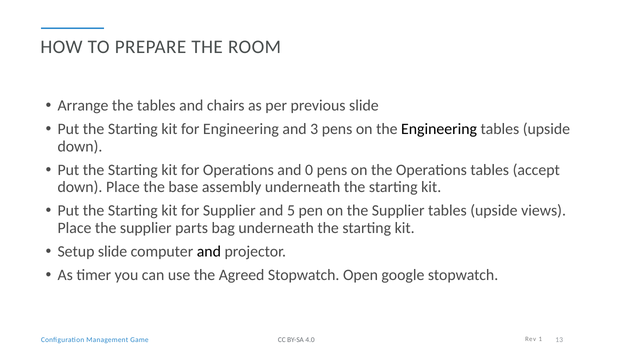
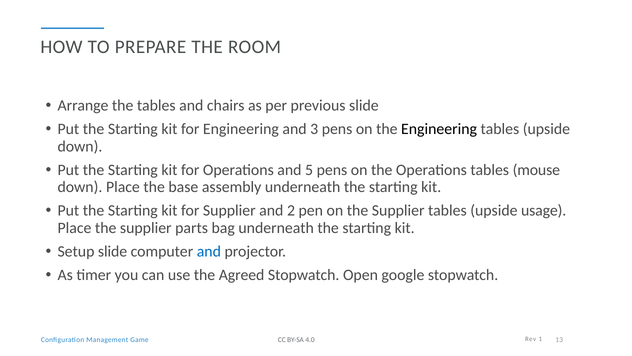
0: 0 -> 5
accept: accept -> mouse
5: 5 -> 2
views: views -> usage
and at (209, 251) colour: black -> blue
